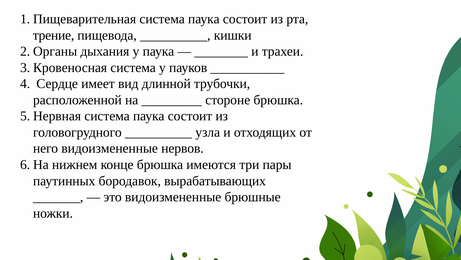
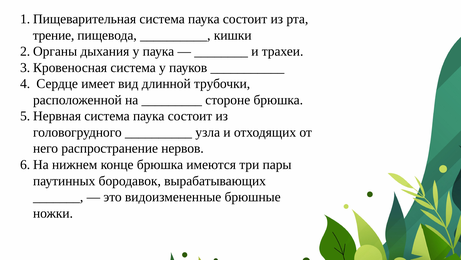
него видоизмененные: видоизмененные -> распространение
